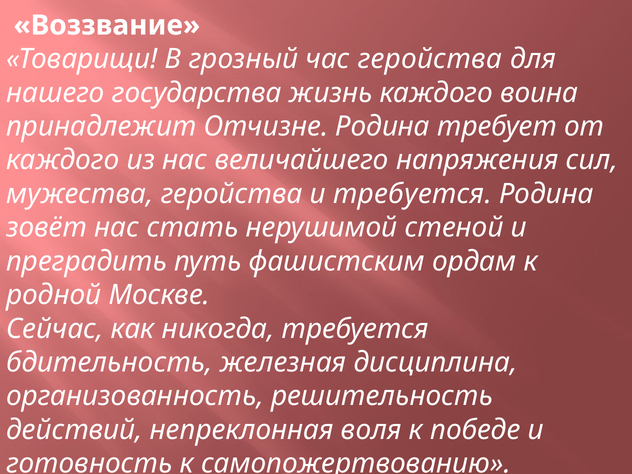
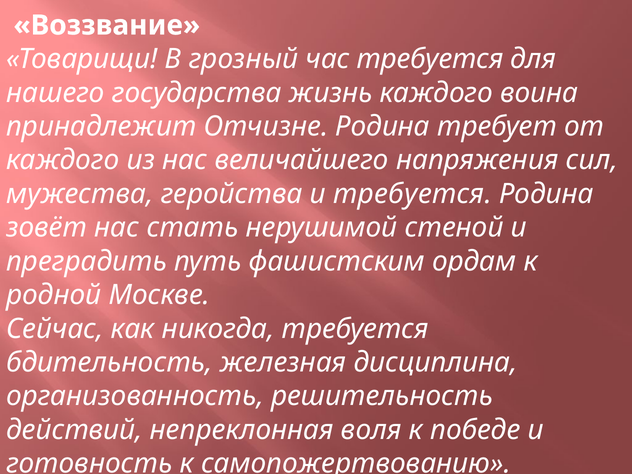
час геройства: геройства -> требуется
